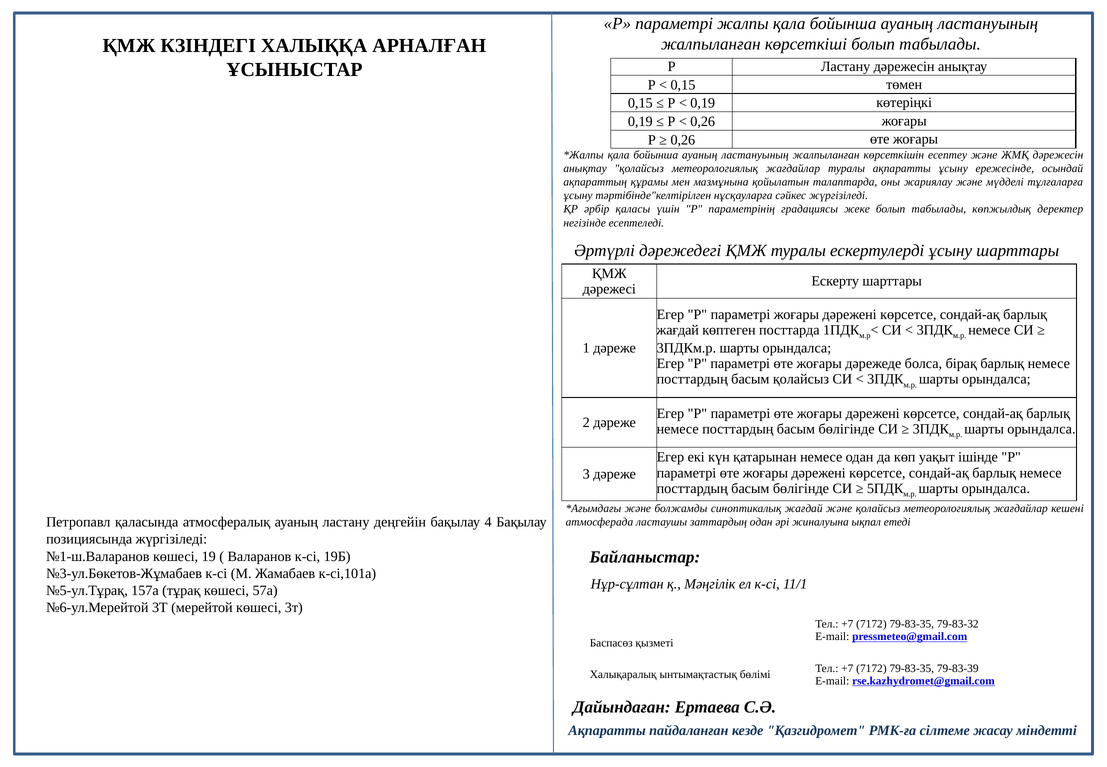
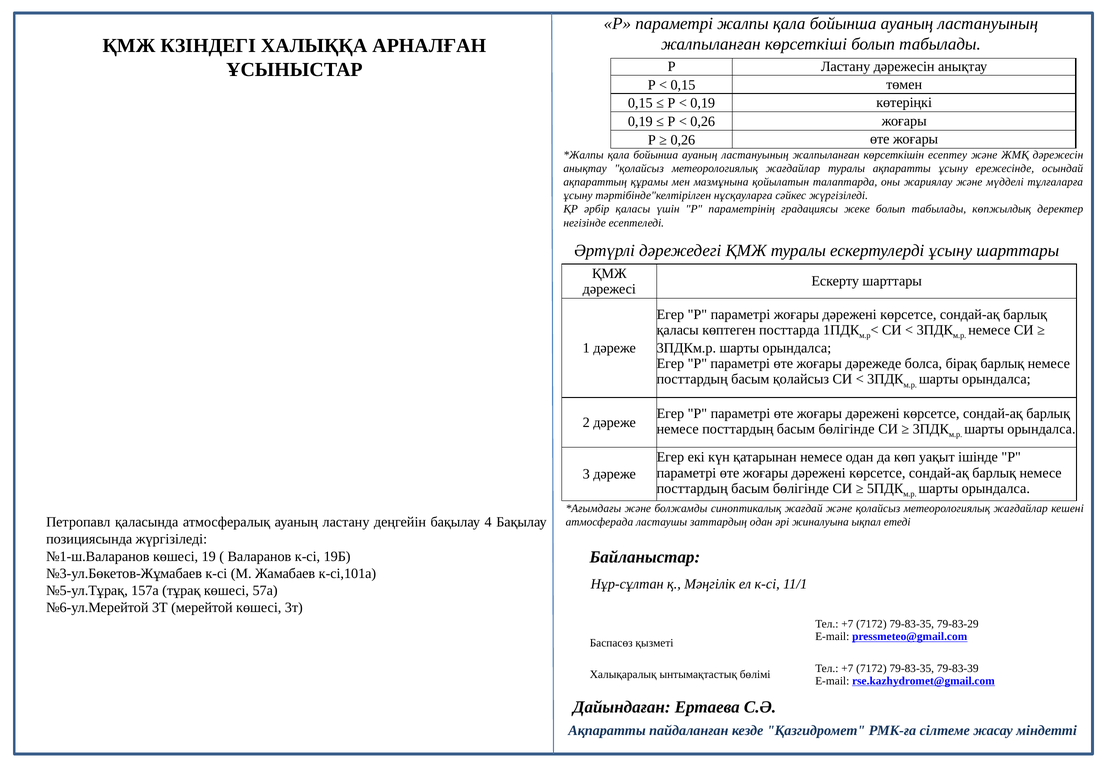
жағдай at (678, 330): жағдай -> қаласы
79-83-32: 79-83-32 -> 79-83-29
